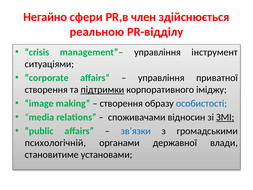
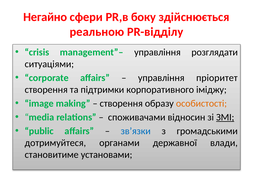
член: член -> боку
інструмент: інструмент -> розглядати
приватної: приватної -> пріоритет
підтримки underline: present -> none
особистості colour: blue -> orange
психологічній: психологічній -> дотримуйтеся
